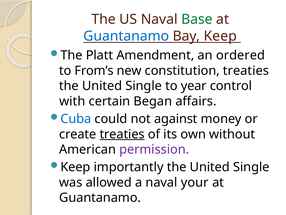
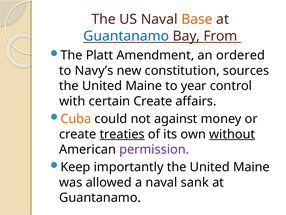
Base colour: green -> orange
Bay Keep: Keep -> From
From’s: From’s -> Navy’s
constitution treaties: treaties -> sources
Single at (144, 86): Single -> Maine
certain Began: Began -> Create
Cuba colour: blue -> orange
without underline: none -> present
importantly the United Single: Single -> Maine
your: your -> sank
